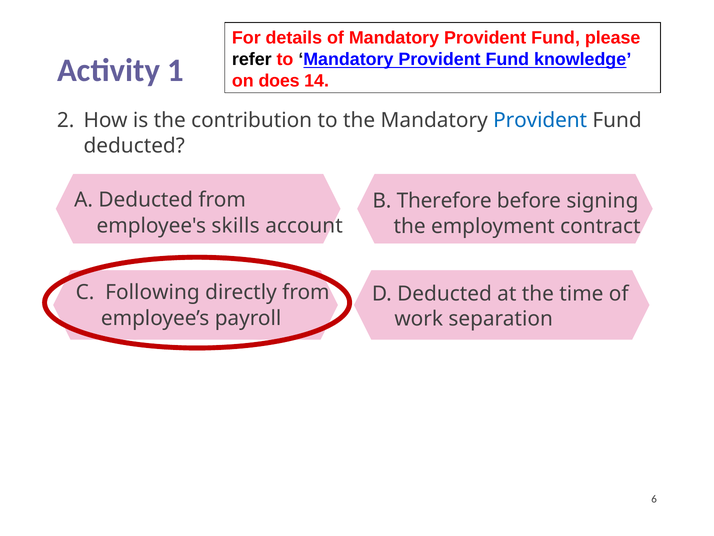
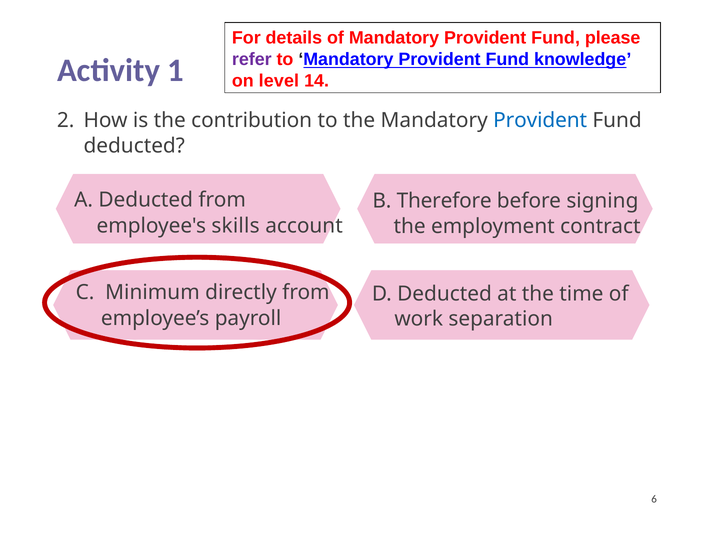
refer colour: black -> purple
does: does -> level
Following: Following -> Minimum
